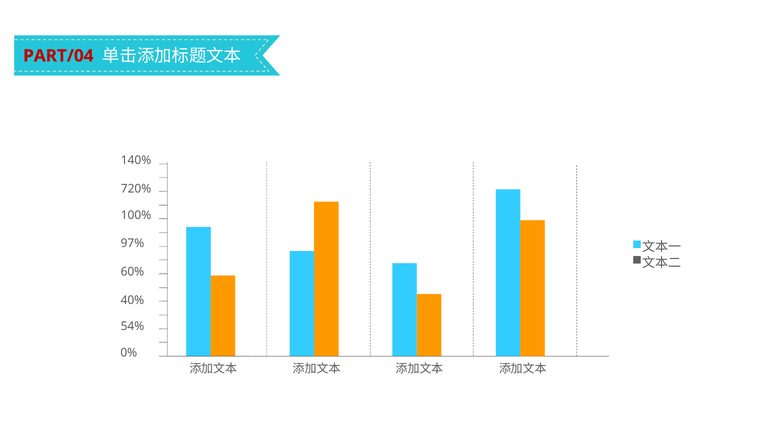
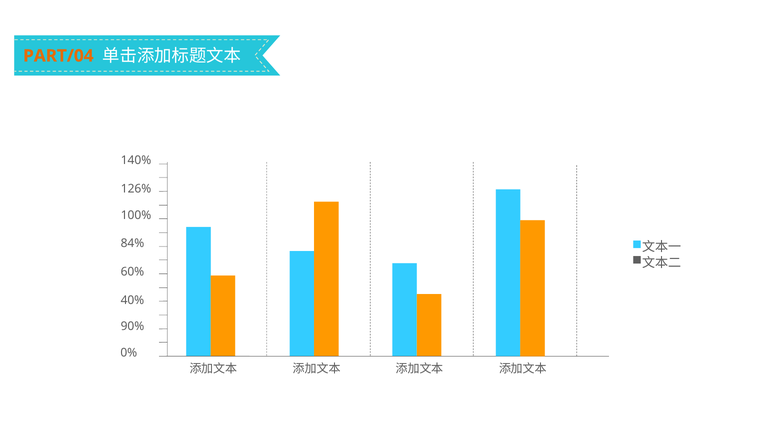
PART/04 colour: red -> orange
720%: 720% -> 126%
97%: 97% -> 84%
54%: 54% -> 90%
